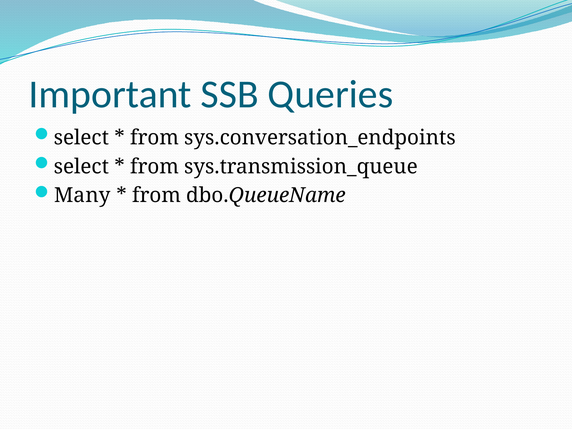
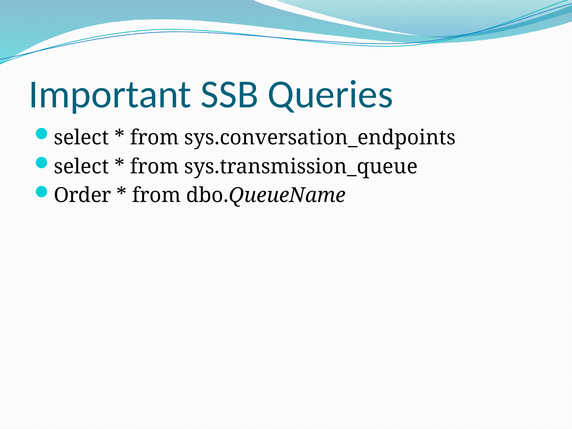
Many: Many -> Order
